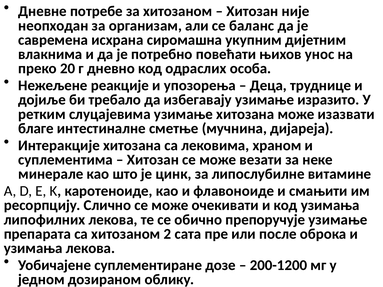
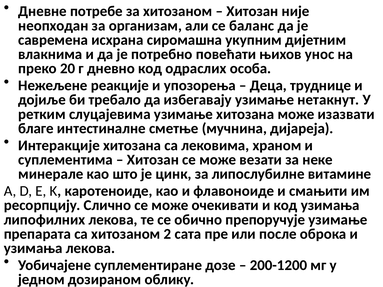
изразито: изразито -> нетакнут
